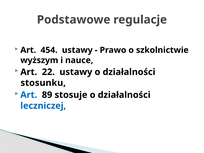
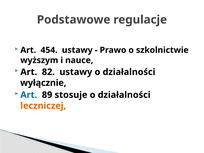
22: 22 -> 82
stosunku: stosunku -> wyłącznie
leczniczej colour: blue -> orange
